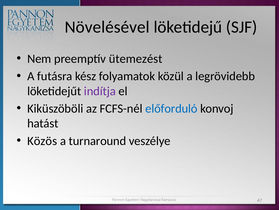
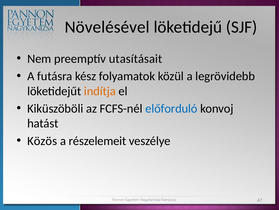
ütemezést: ütemezést -> utasításait
indítja colour: purple -> orange
turnaround: turnaround -> részelemeit
